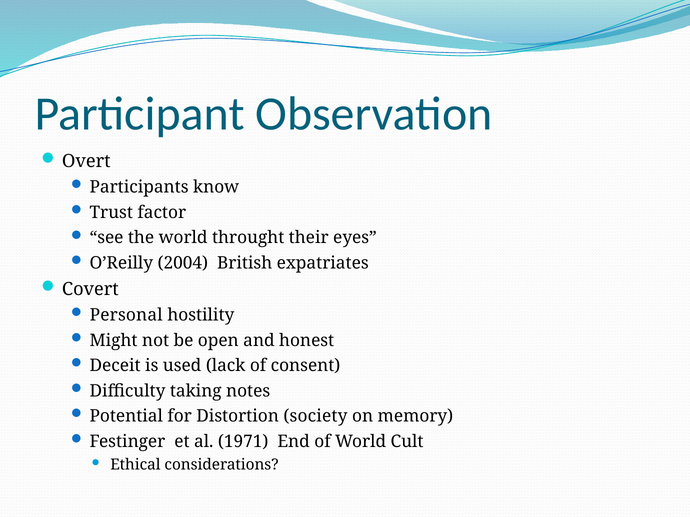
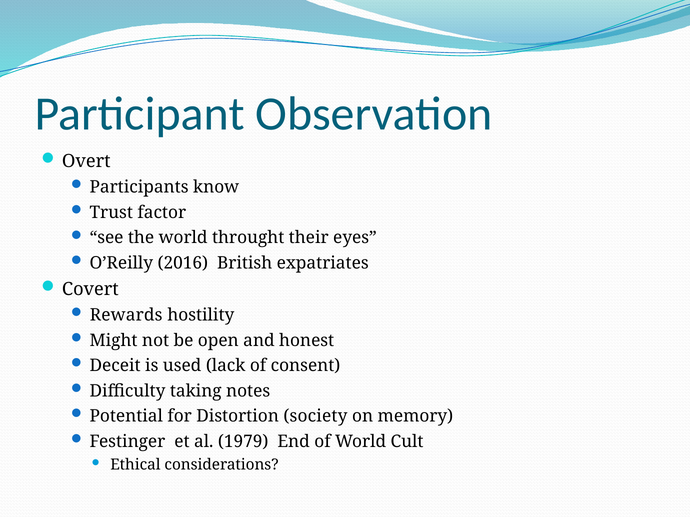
2004: 2004 -> 2016
Personal: Personal -> Rewards
1971: 1971 -> 1979
